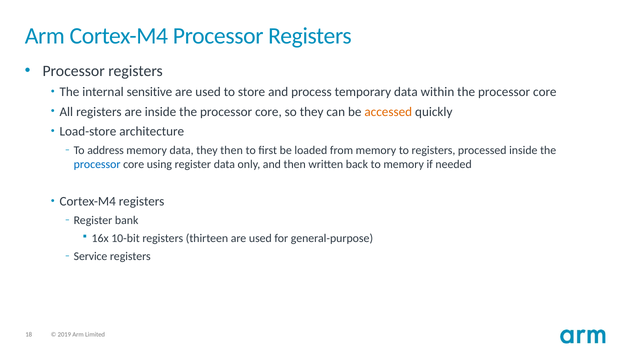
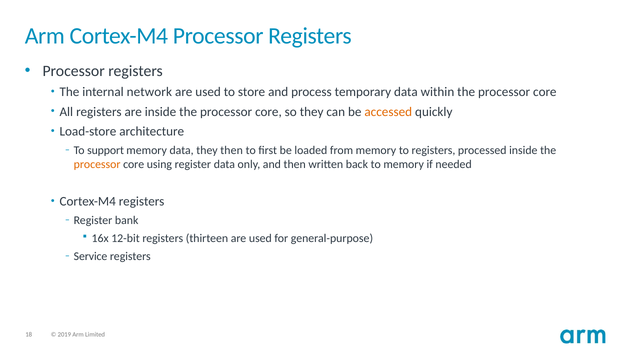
sensitive: sensitive -> network
address: address -> support
processor at (97, 165) colour: blue -> orange
10-bit: 10-bit -> 12-bit
